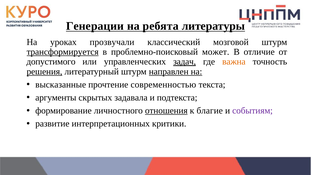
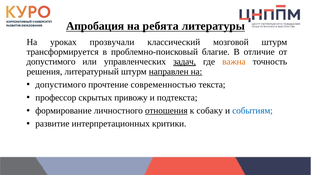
Генерации: Генерации -> Апробация
трансформируется underline: present -> none
может: может -> благие
решения underline: present -> none
высказанные at (61, 85): высказанные -> допустимого
аргументы: аргументы -> профессор
задавала: задавала -> привожу
благие: благие -> собаку
событиям colour: purple -> blue
